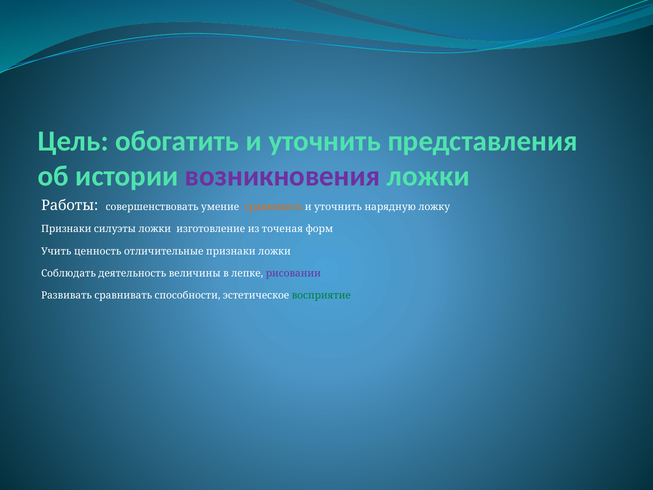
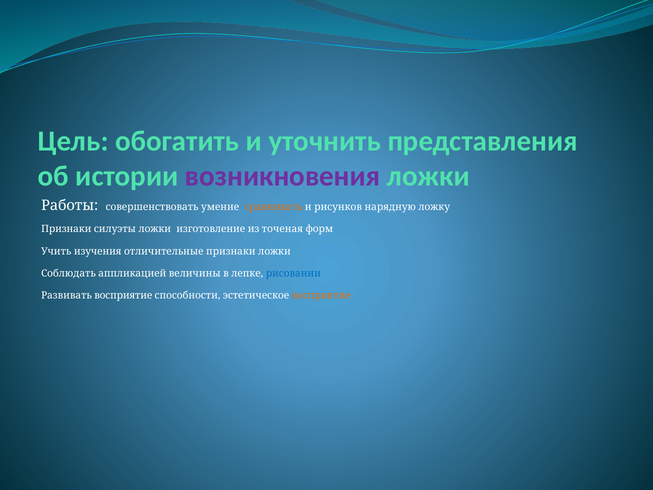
уточнить at (338, 207): уточнить -> рисунков
ценность: ценность -> изучения
деятельность: деятельность -> аппликацией
рисовании colour: purple -> blue
Развивать сравнивать: сравнивать -> восприятие
восприятие at (321, 295) colour: green -> orange
